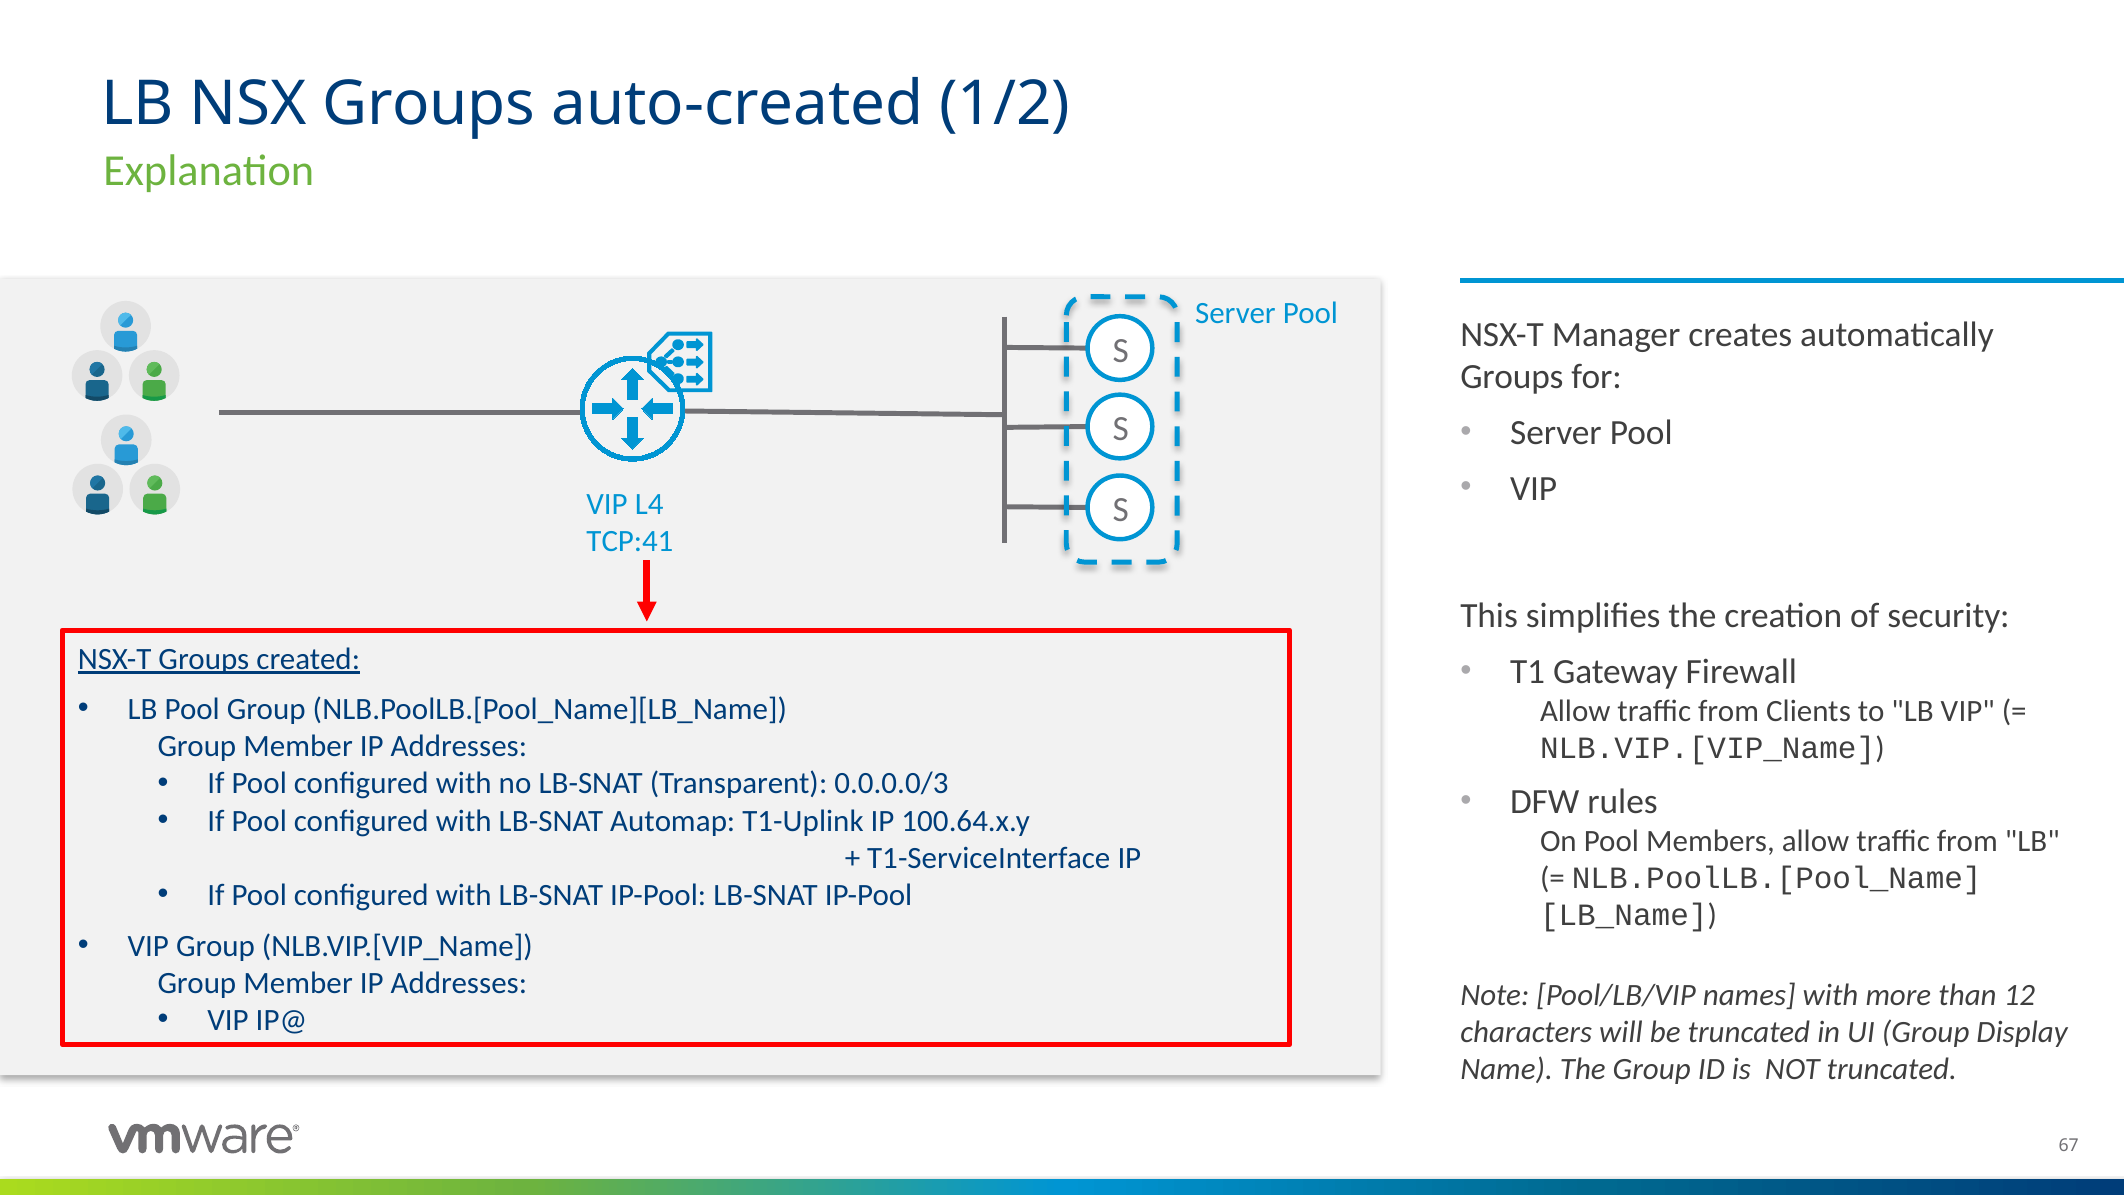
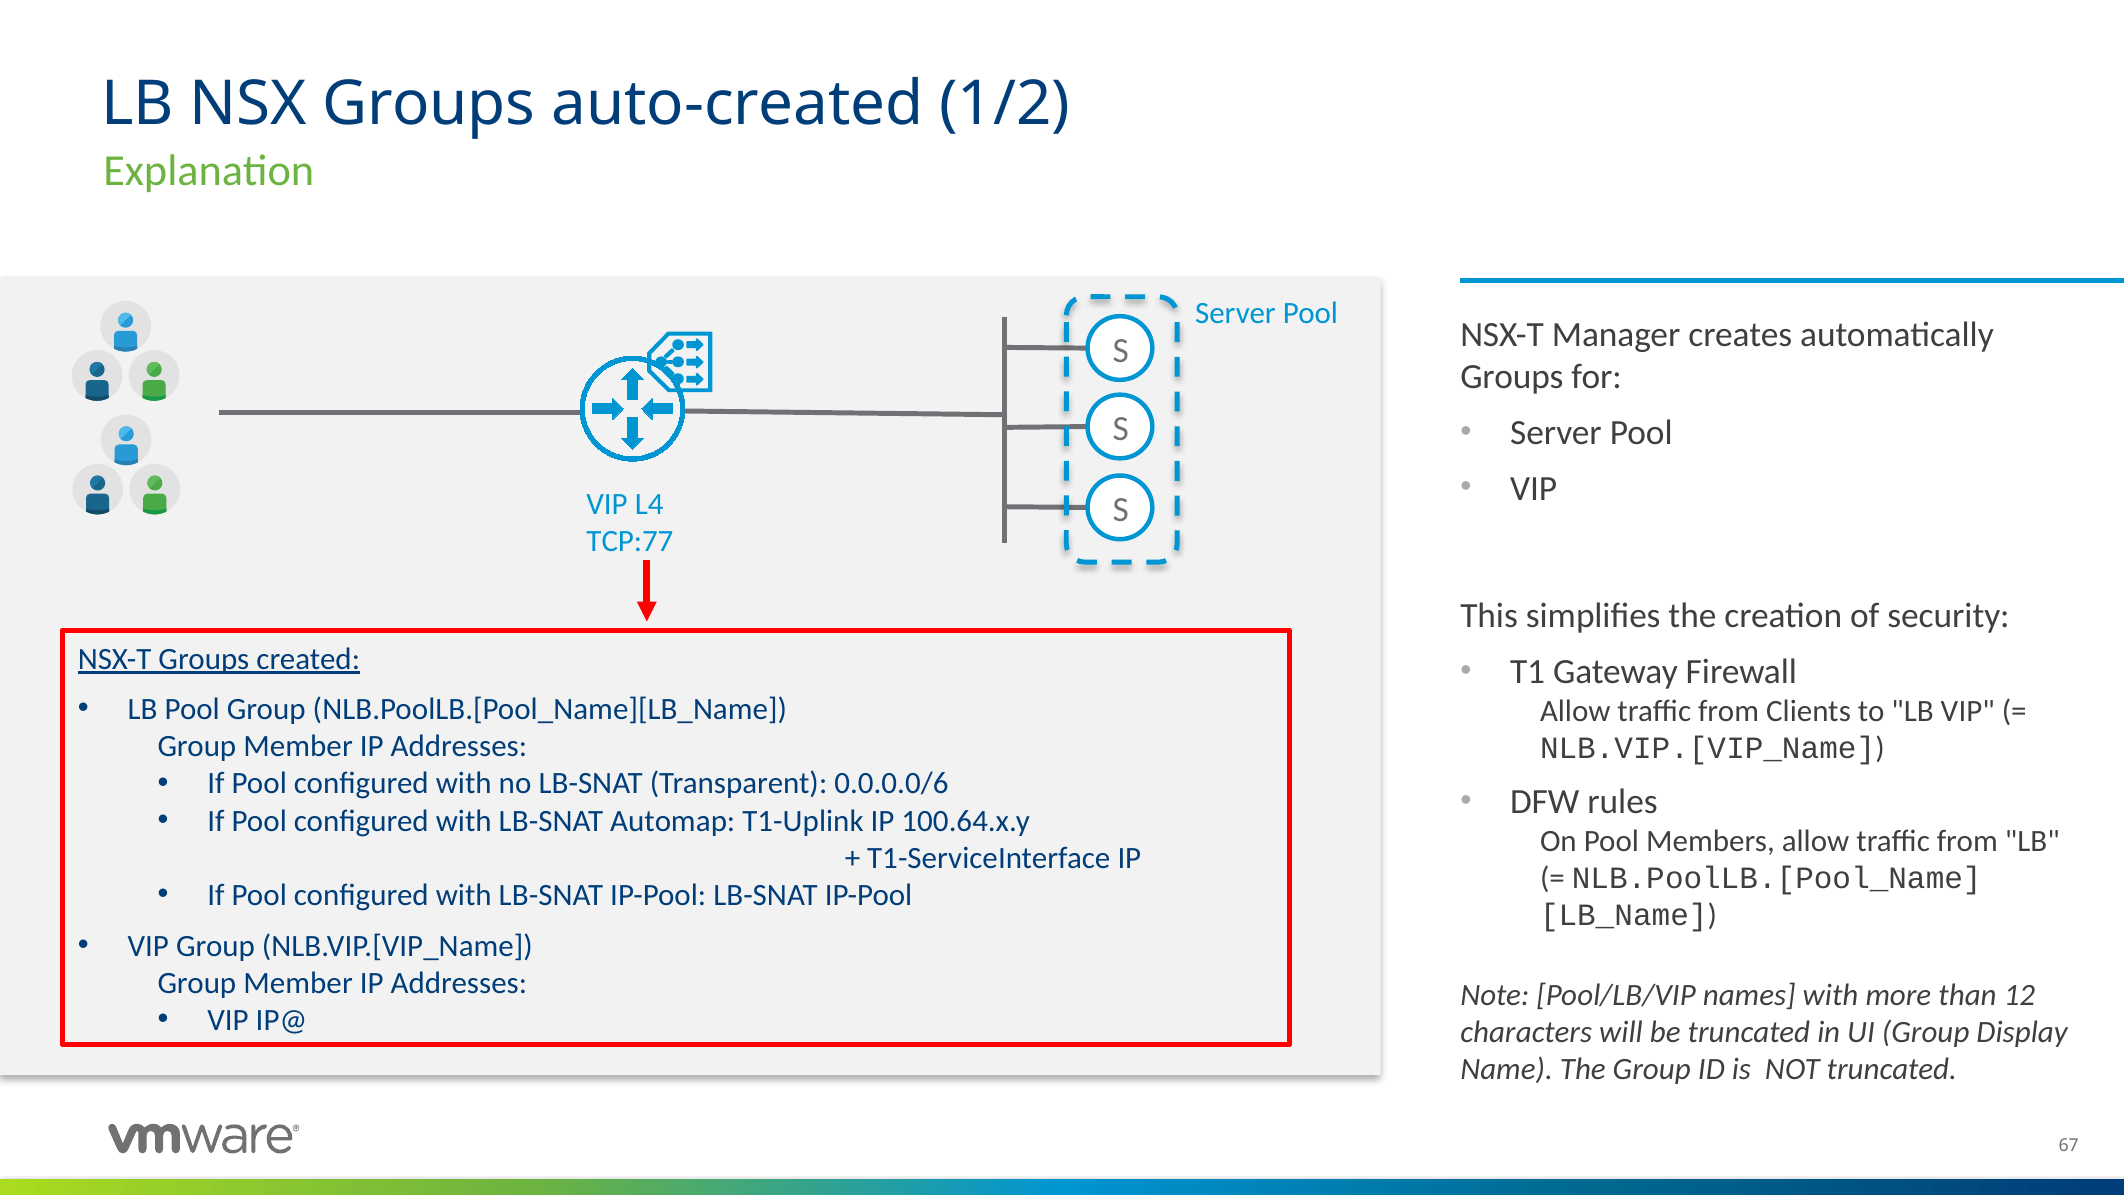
TCP:41: TCP:41 -> TCP:77
0.0.0.0/3: 0.0.0.0/3 -> 0.0.0.0/6
